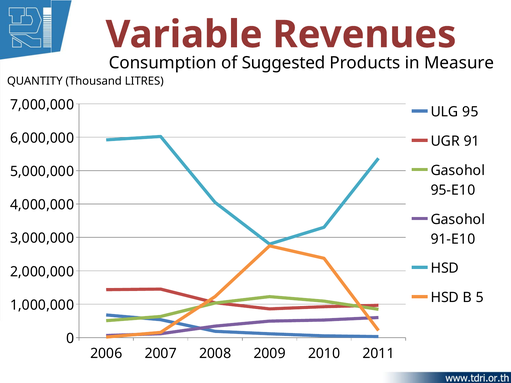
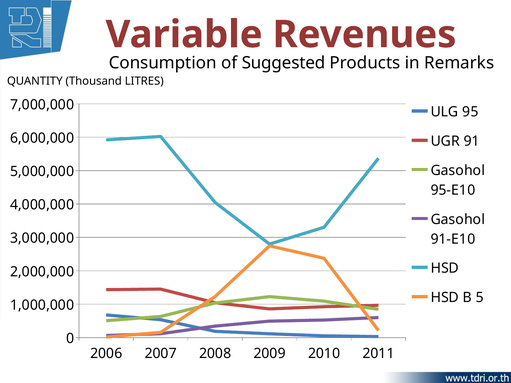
Measure: Measure -> Remarks
